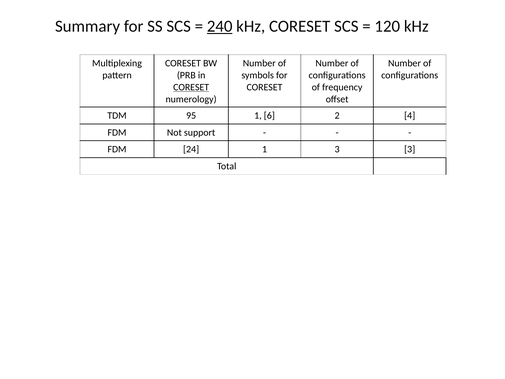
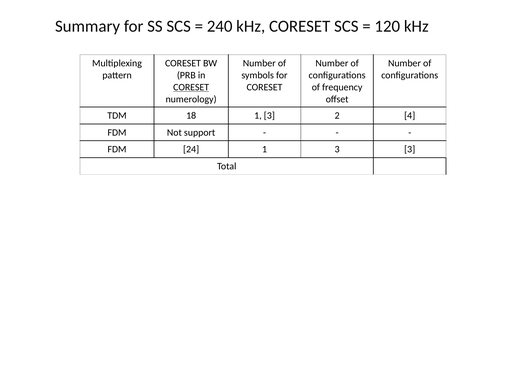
240 underline: present -> none
95: 95 -> 18
6 at (269, 116): 6 -> 3
